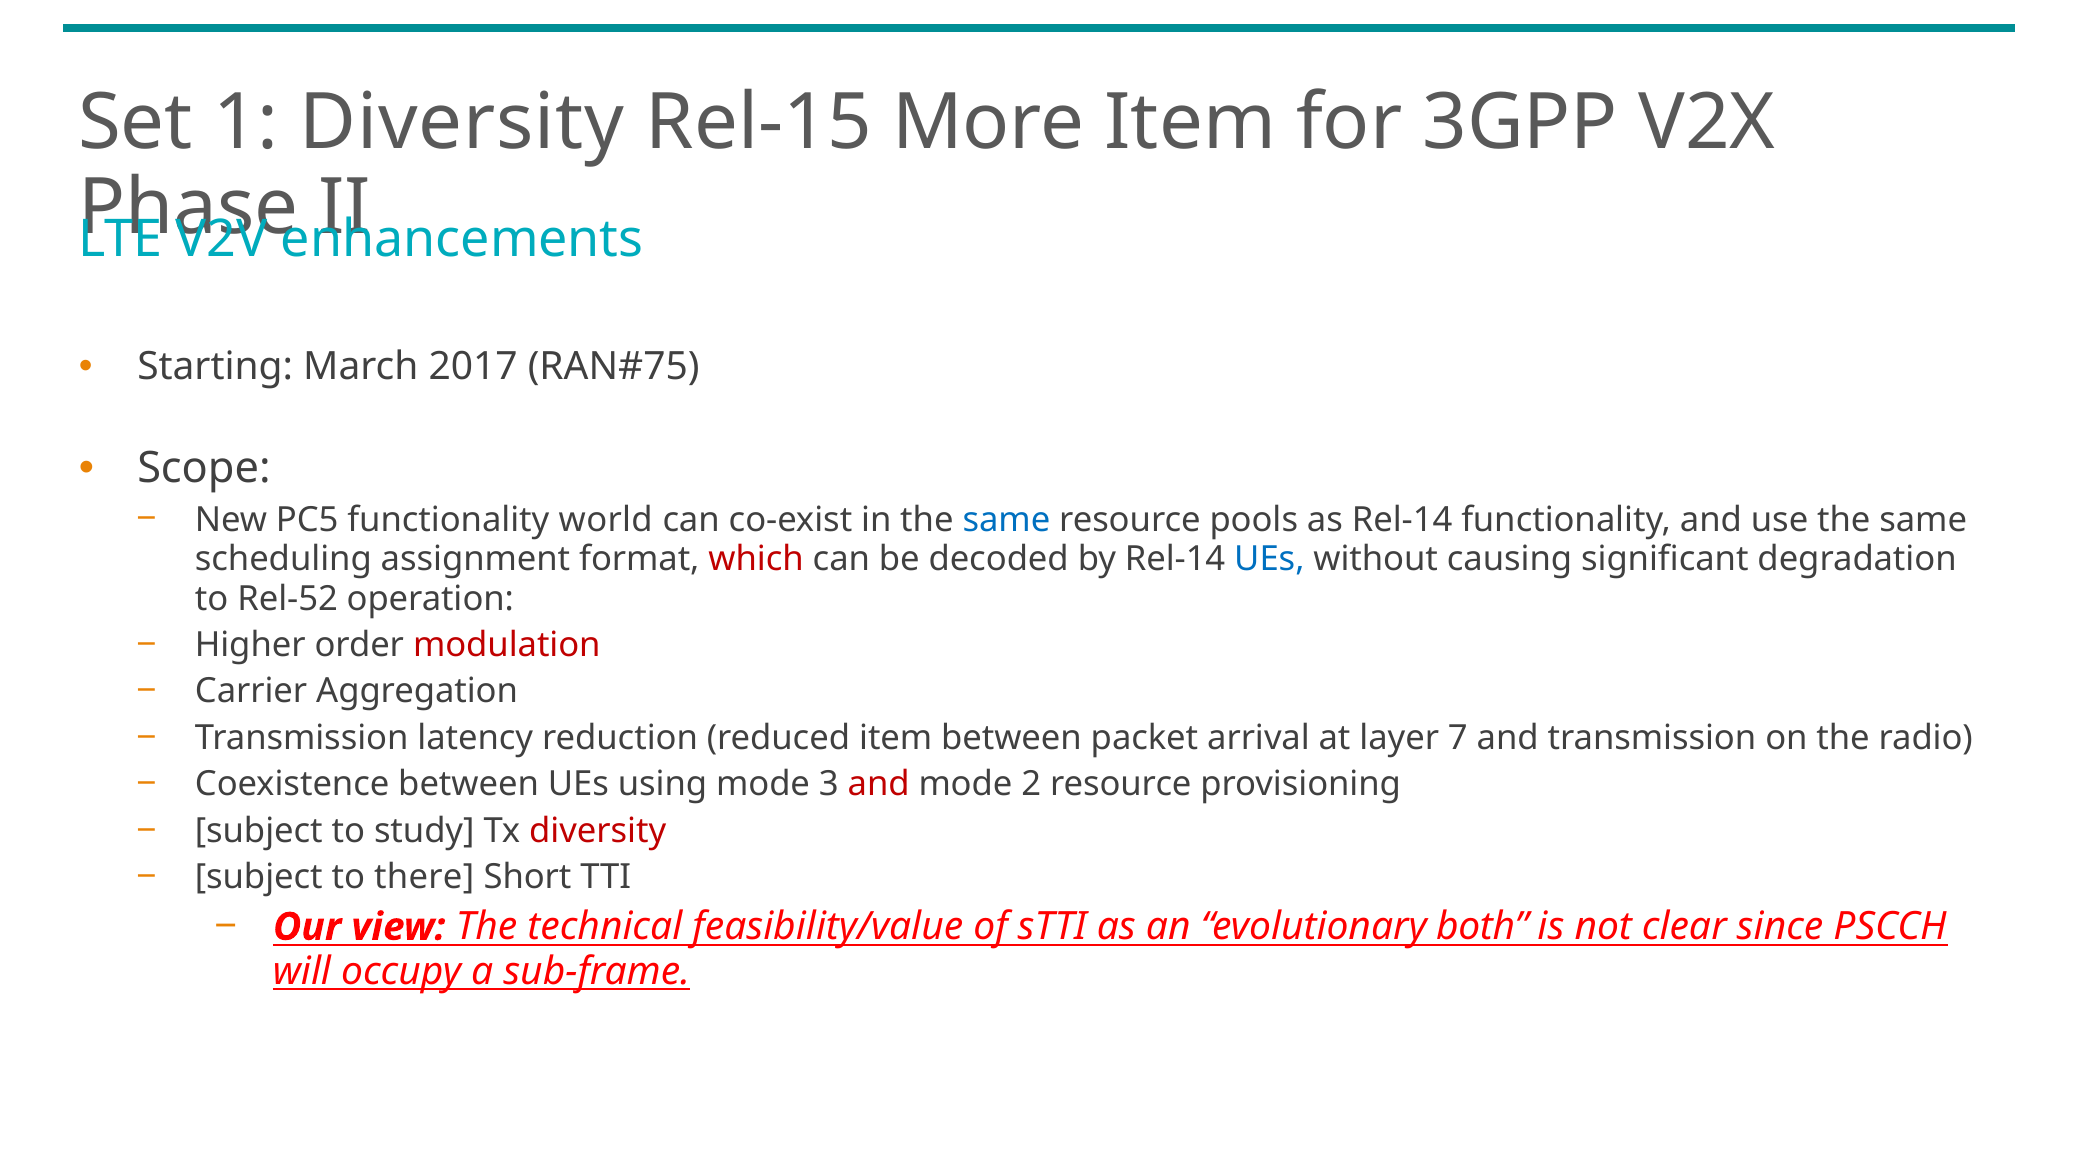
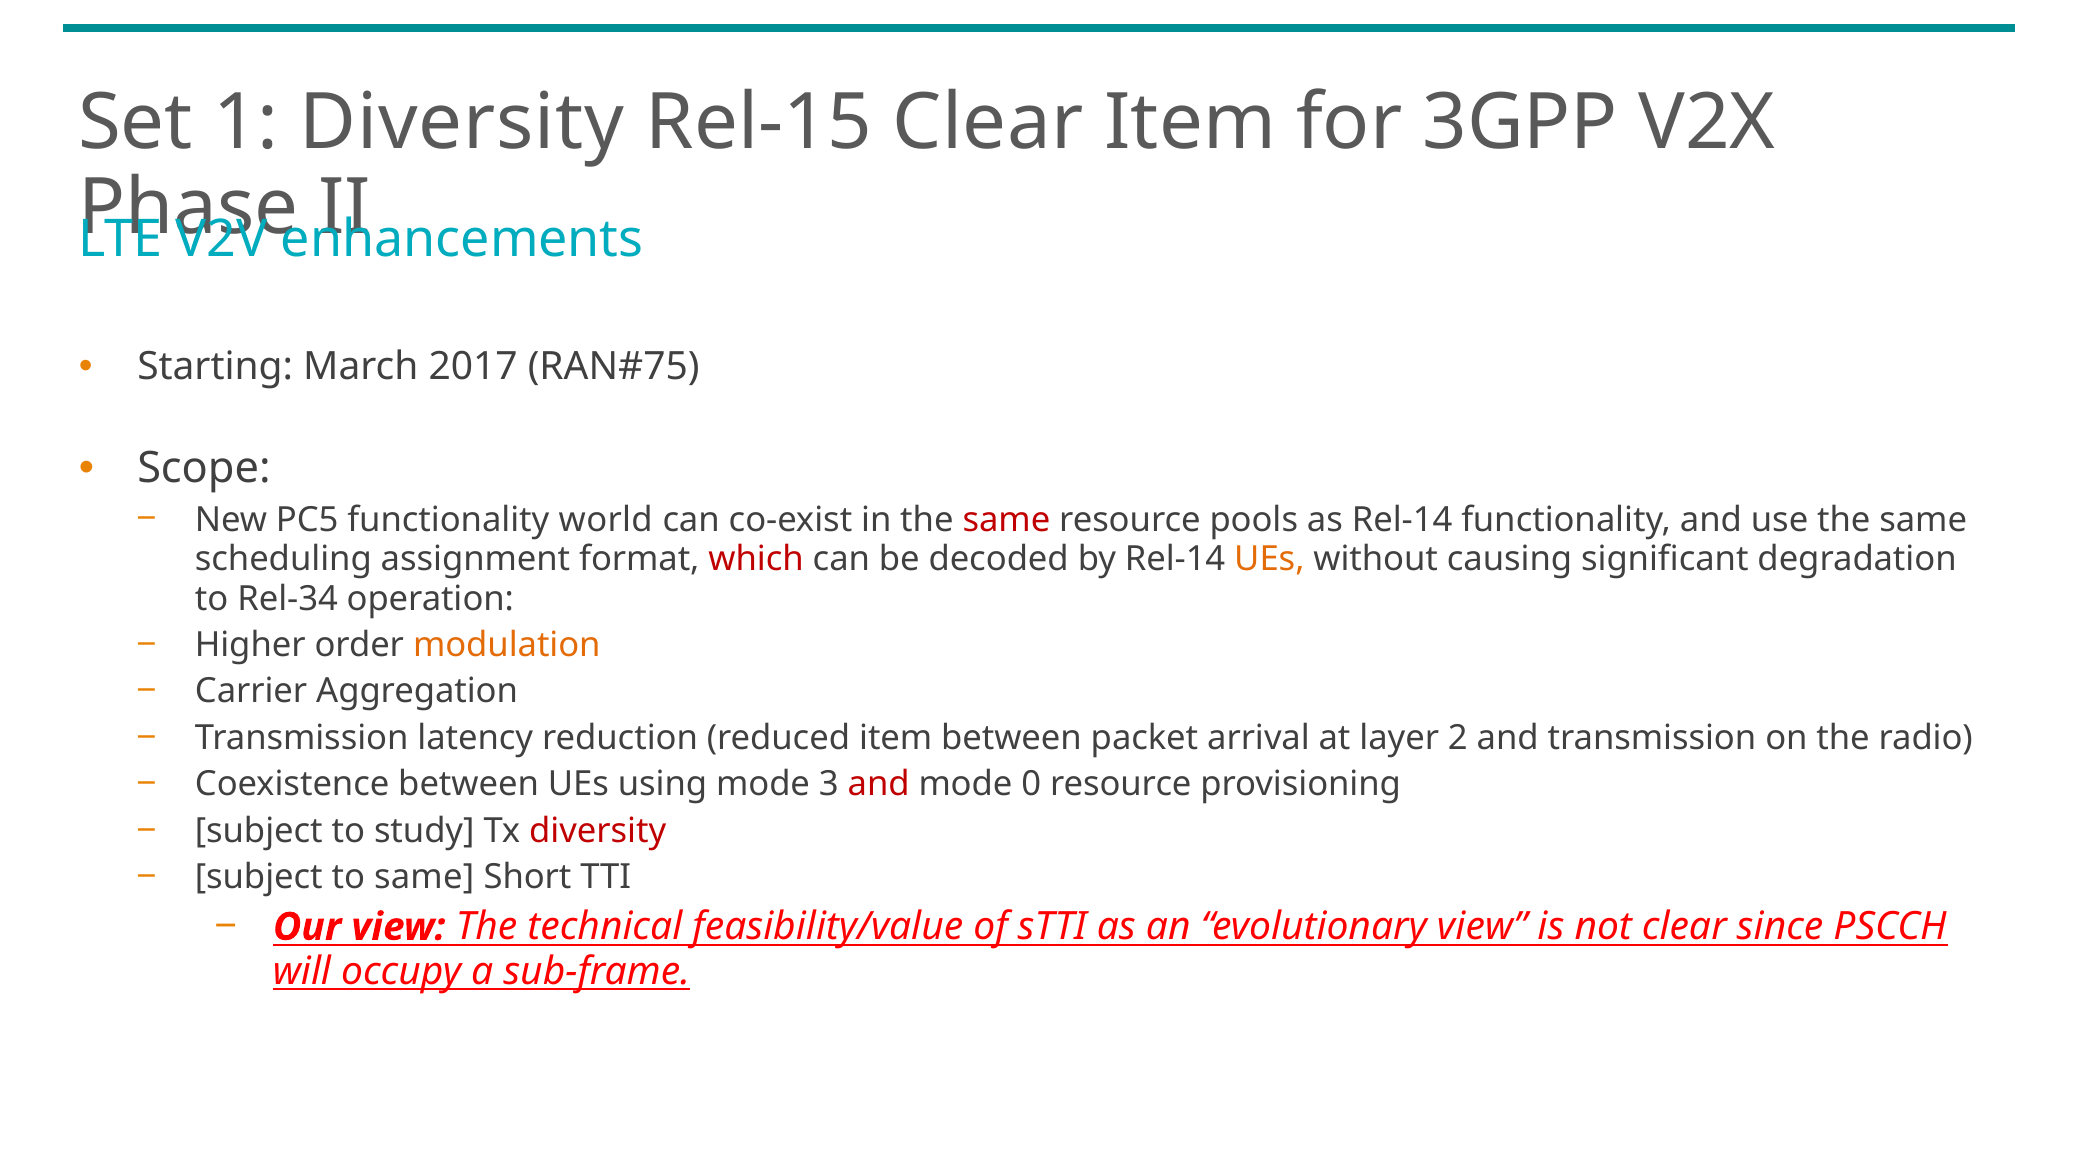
Rel-15 More: More -> Clear
same at (1006, 519) colour: blue -> red
UEs at (1269, 559) colour: blue -> orange
Rel-52: Rel-52 -> Rel-34
modulation colour: red -> orange
7: 7 -> 2
2: 2 -> 0
to there: there -> same
evolutionary both: both -> view
